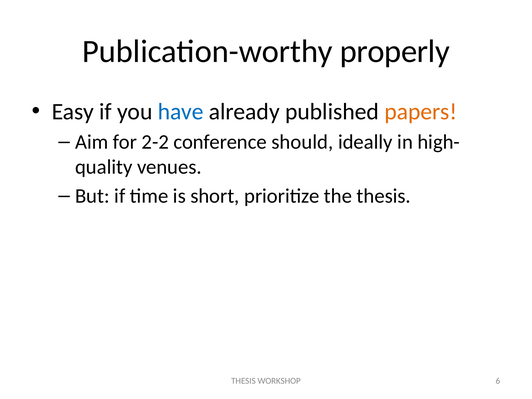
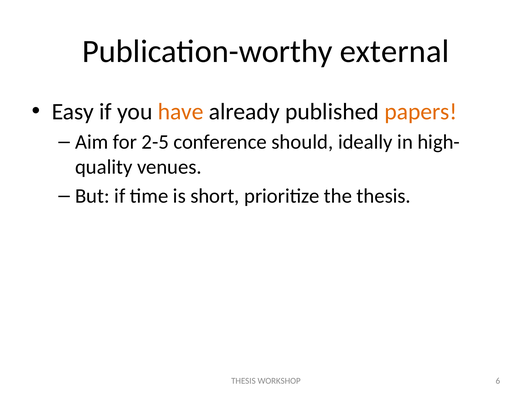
properly: properly -> external
have colour: blue -> orange
2-2: 2-2 -> 2-5
